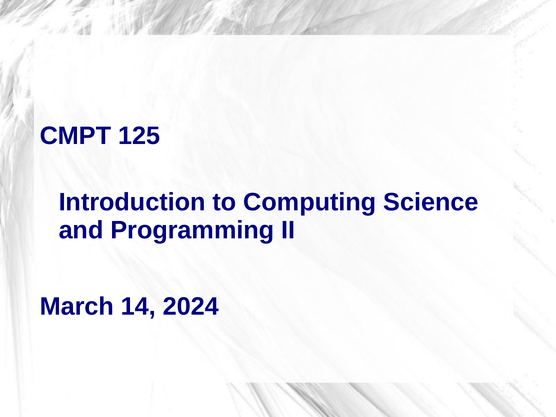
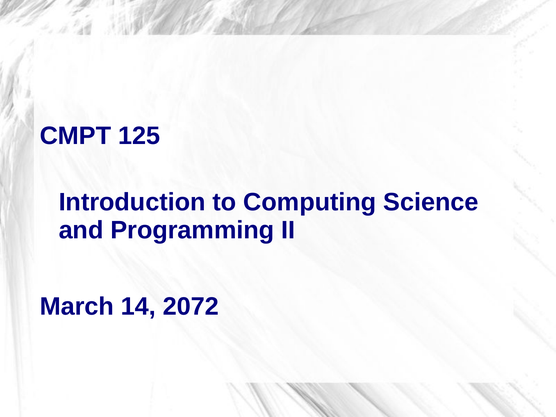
2024: 2024 -> 2072
